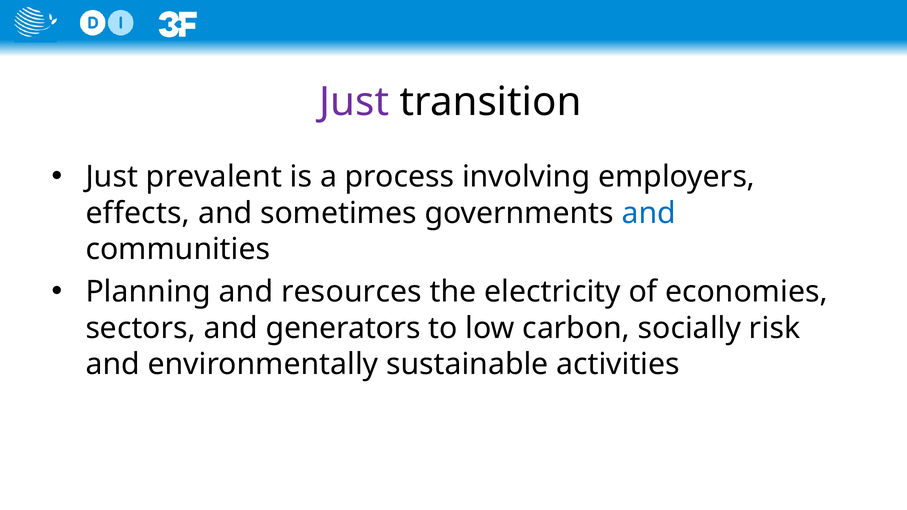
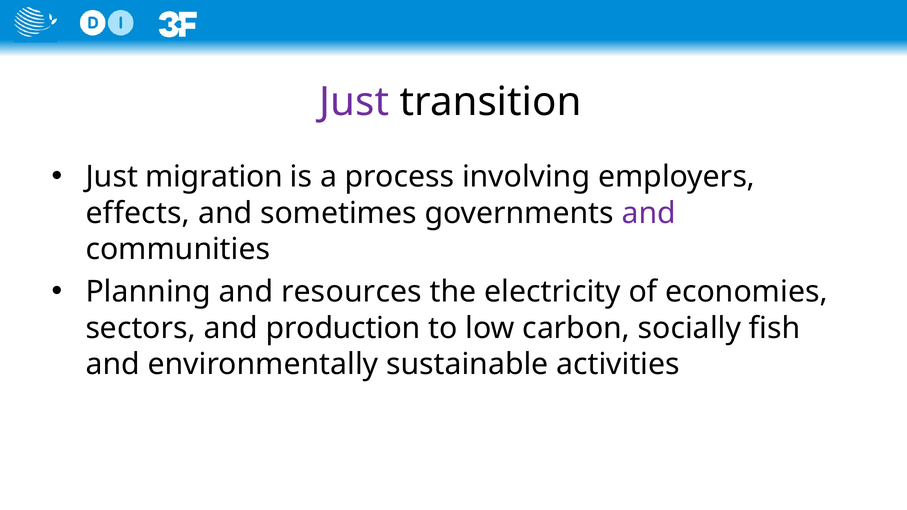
prevalent: prevalent -> migration
and at (649, 213) colour: blue -> purple
generators: generators -> production
risk: risk -> fish
